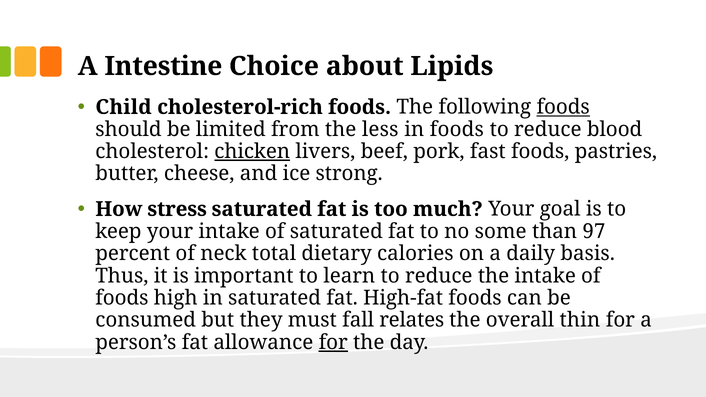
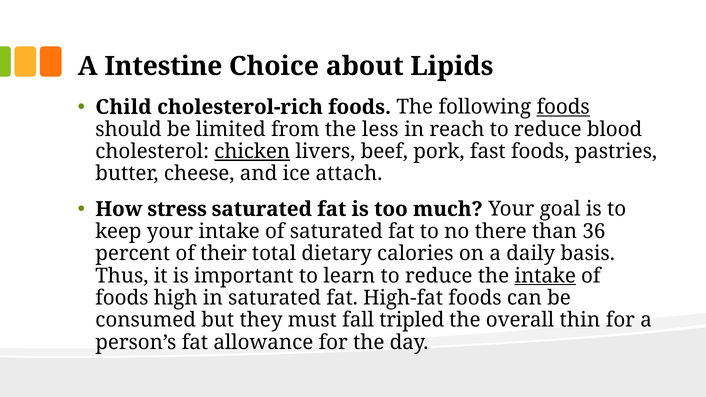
in foods: foods -> reach
strong: strong -> attach
some: some -> there
97: 97 -> 36
neck: neck -> their
intake at (545, 276) underline: none -> present
relates: relates -> tripled
for at (333, 342) underline: present -> none
